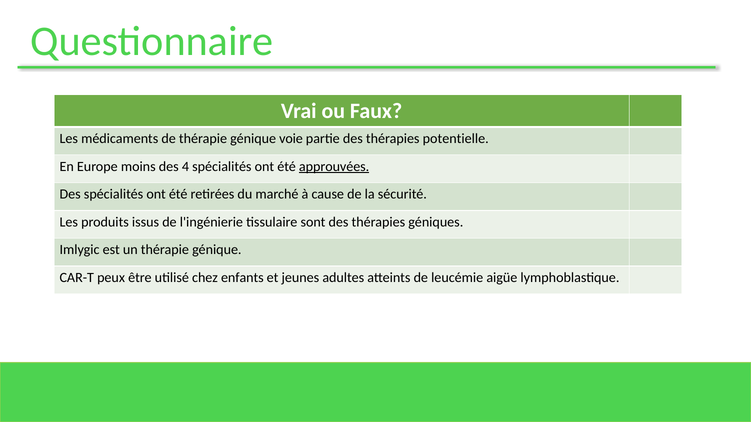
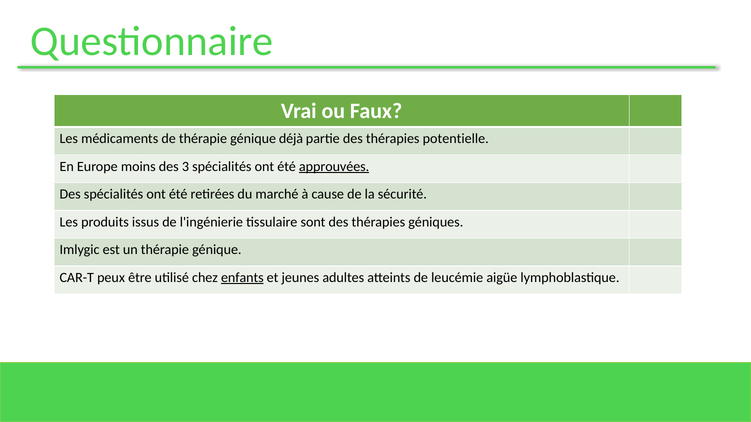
voie: voie -> déjà
4: 4 -> 3
enfants underline: none -> present
